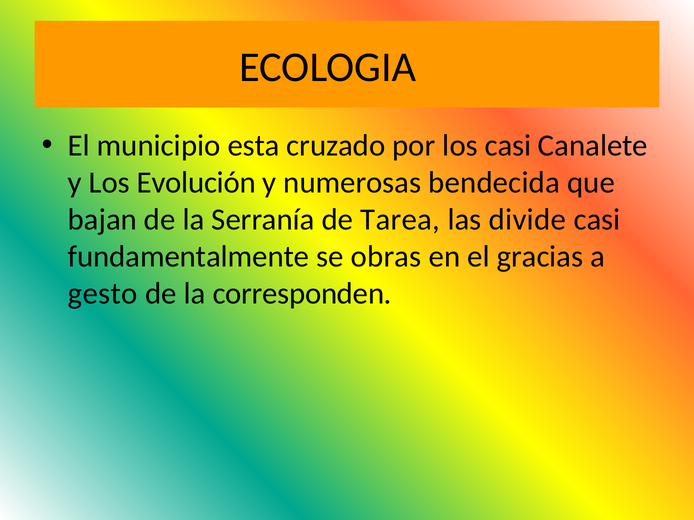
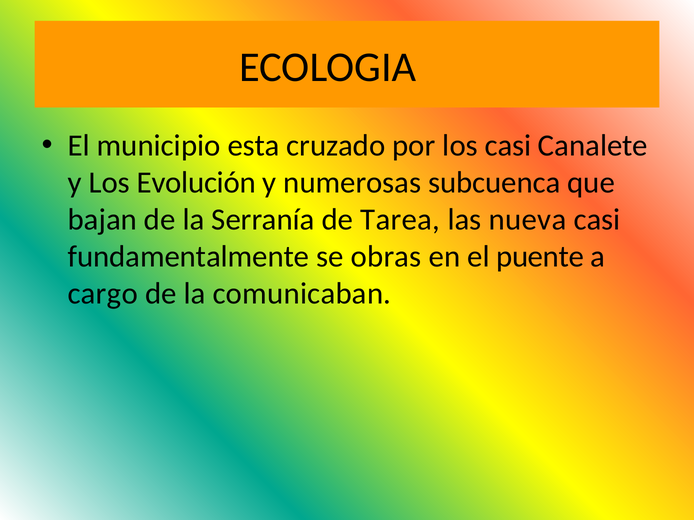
bendecida: bendecida -> subcuenca
divide: divide -> nueva
gracias: gracias -> puente
gesto: gesto -> cargo
corresponden: corresponden -> comunicaban
